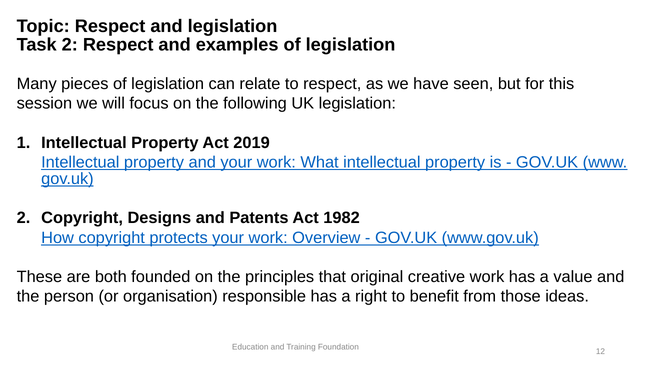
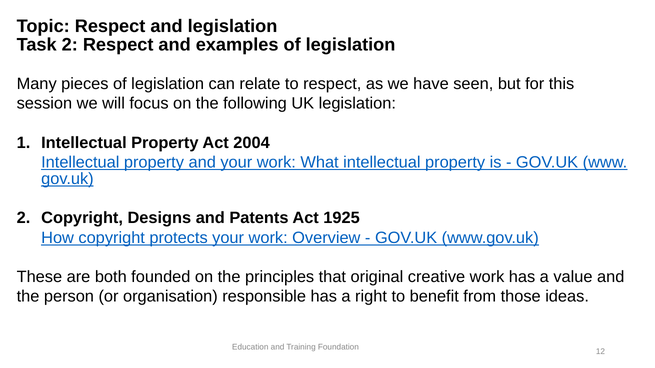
2019: 2019 -> 2004
1982: 1982 -> 1925
